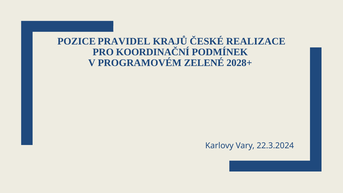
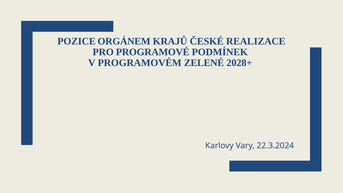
PRAVIDEL: PRAVIDEL -> ORGÁNEM
KOORDINAČNÍ: KOORDINAČNÍ -> PROGRAMOVÉ
